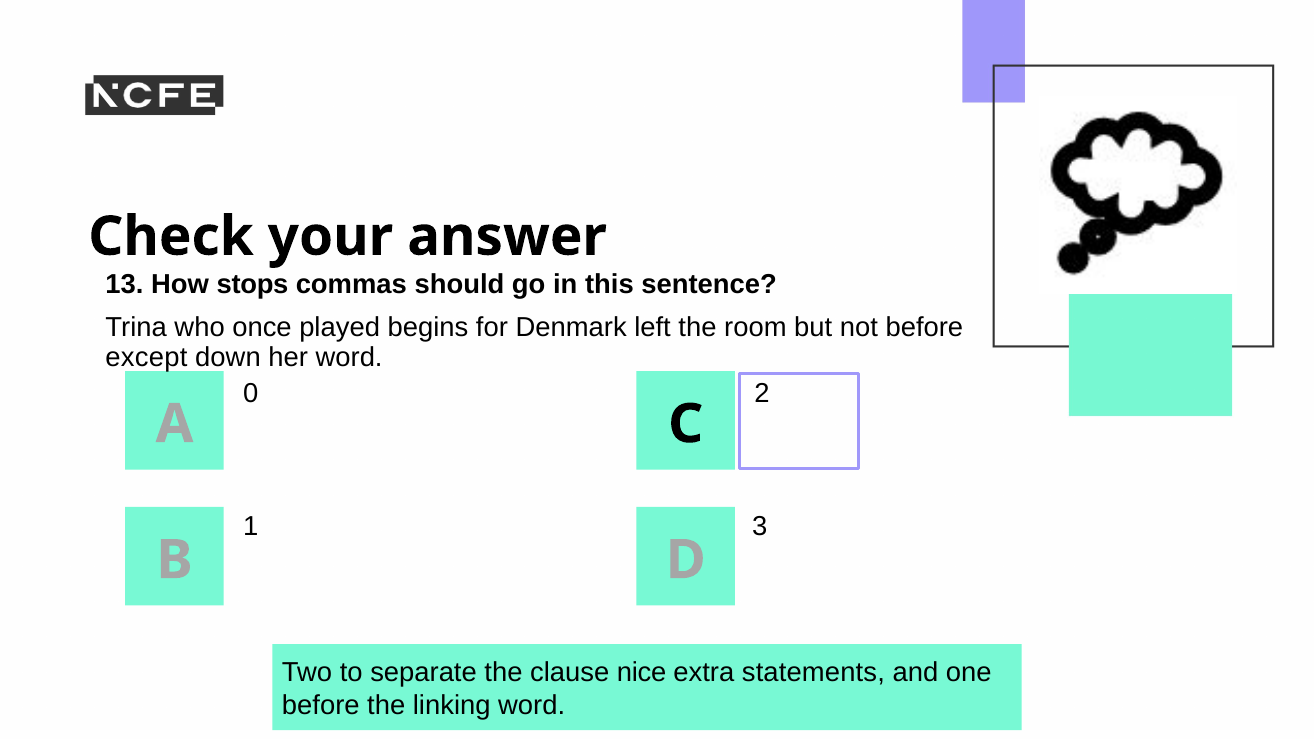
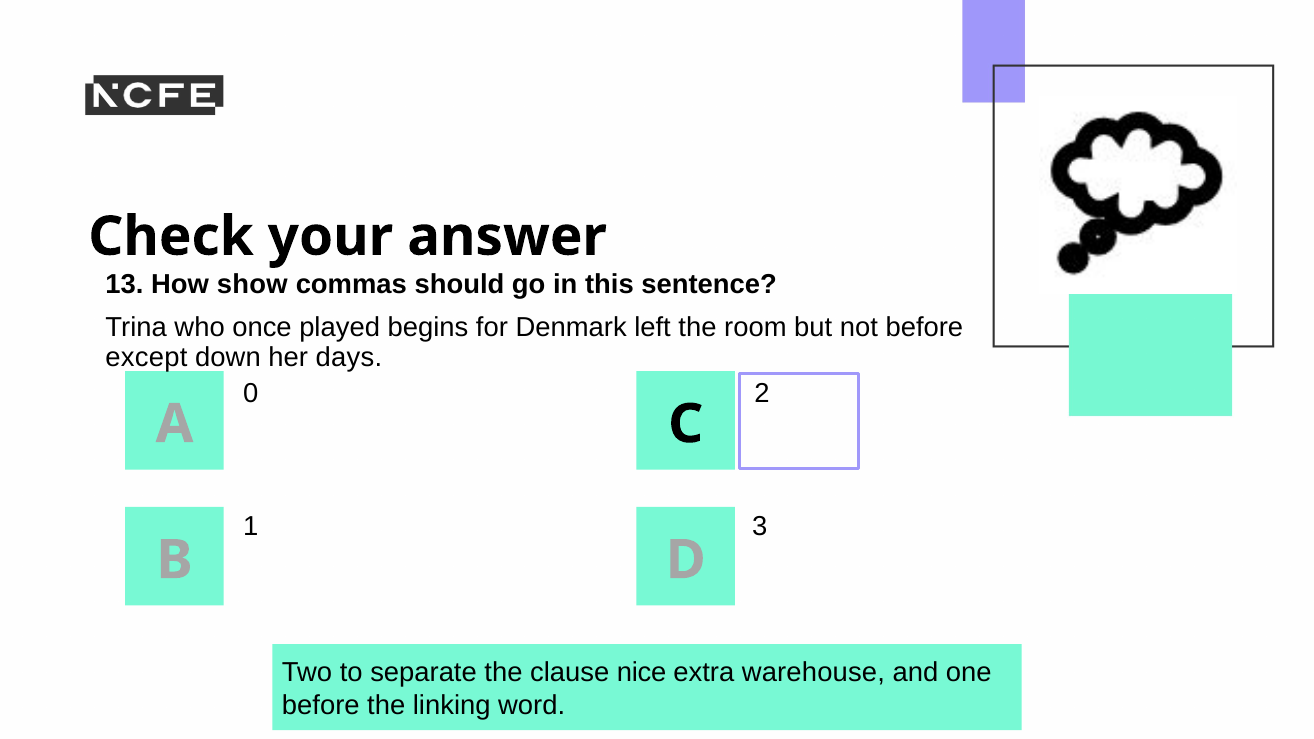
stops: stops -> show
her word: word -> days
statements: statements -> warehouse
